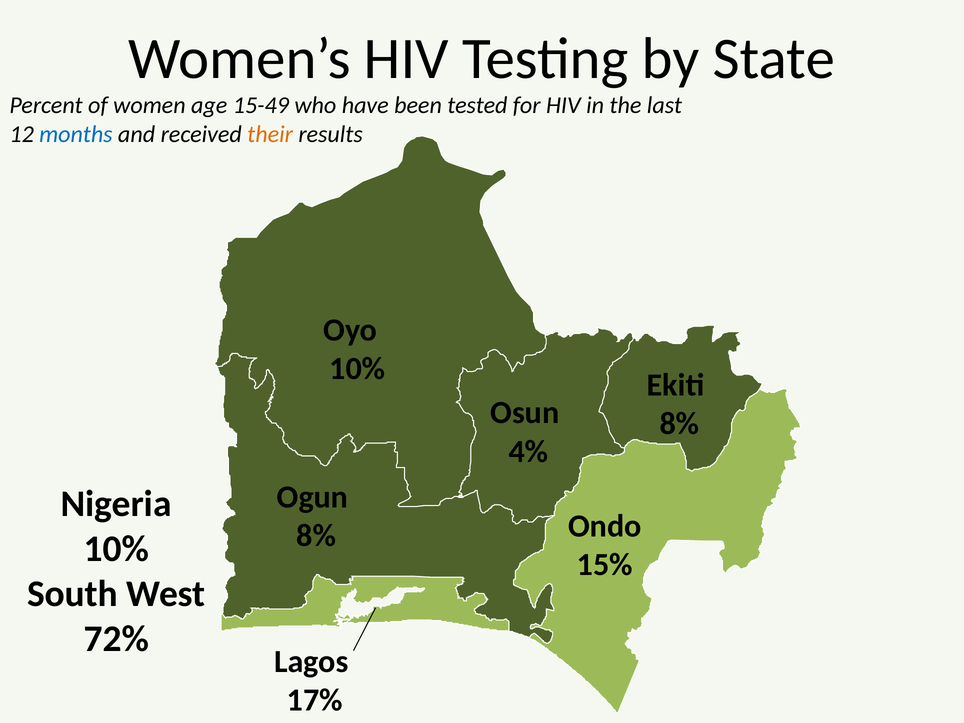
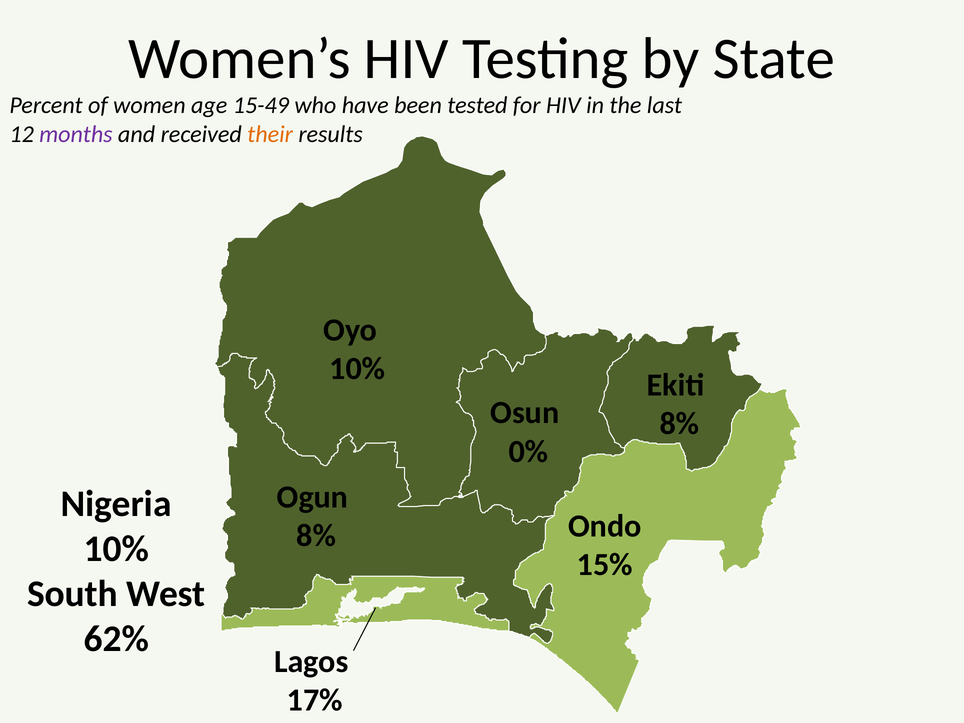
months colour: blue -> purple
4%: 4% -> 0%
72%: 72% -> 62%
